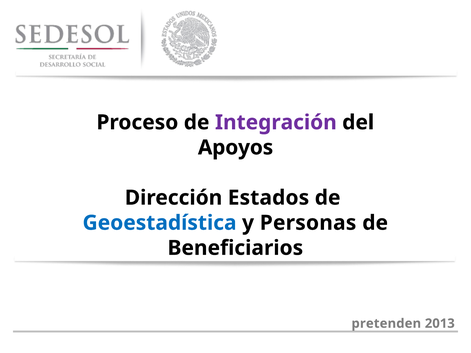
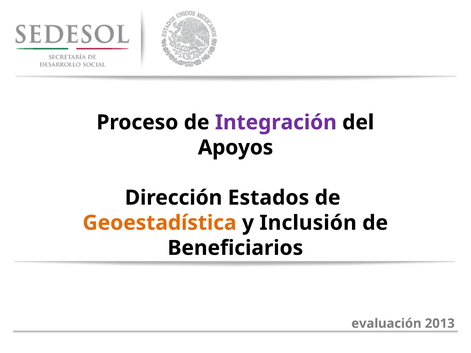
Geoestadística colour: blue -> orange
Personas: Personas -> Inclusión
pretenden: pretenden -> evaluación
